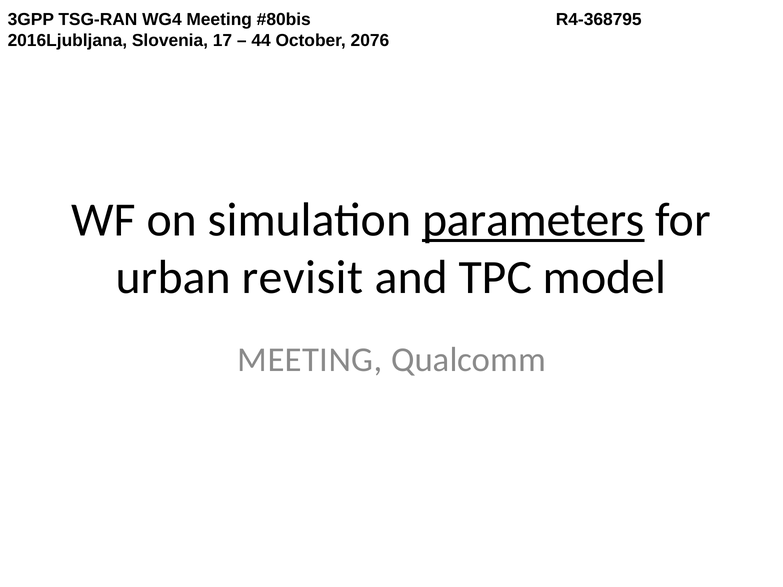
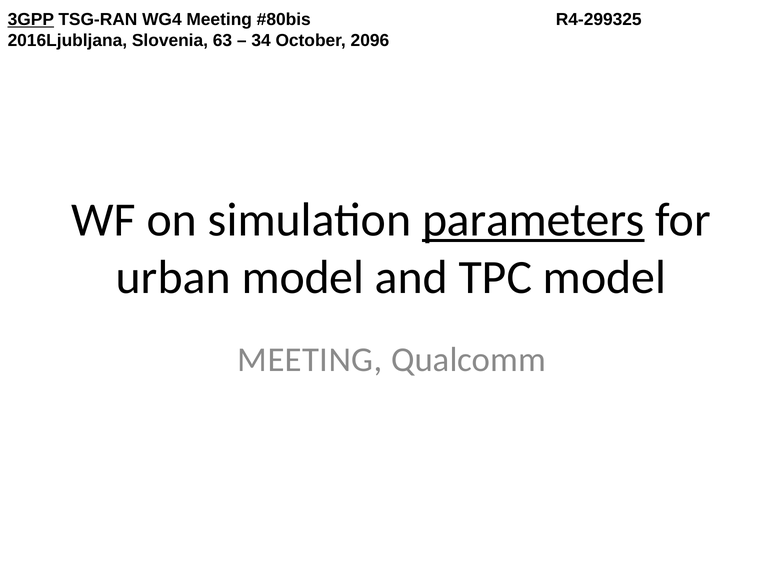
3GPP underline: none -> present
R4-368795: R4-368795 -> R4-299325
17: 17 -> 63
44: 44 -> 34
2076: 2076 -> 2096
urban revisit: revisit -> model
